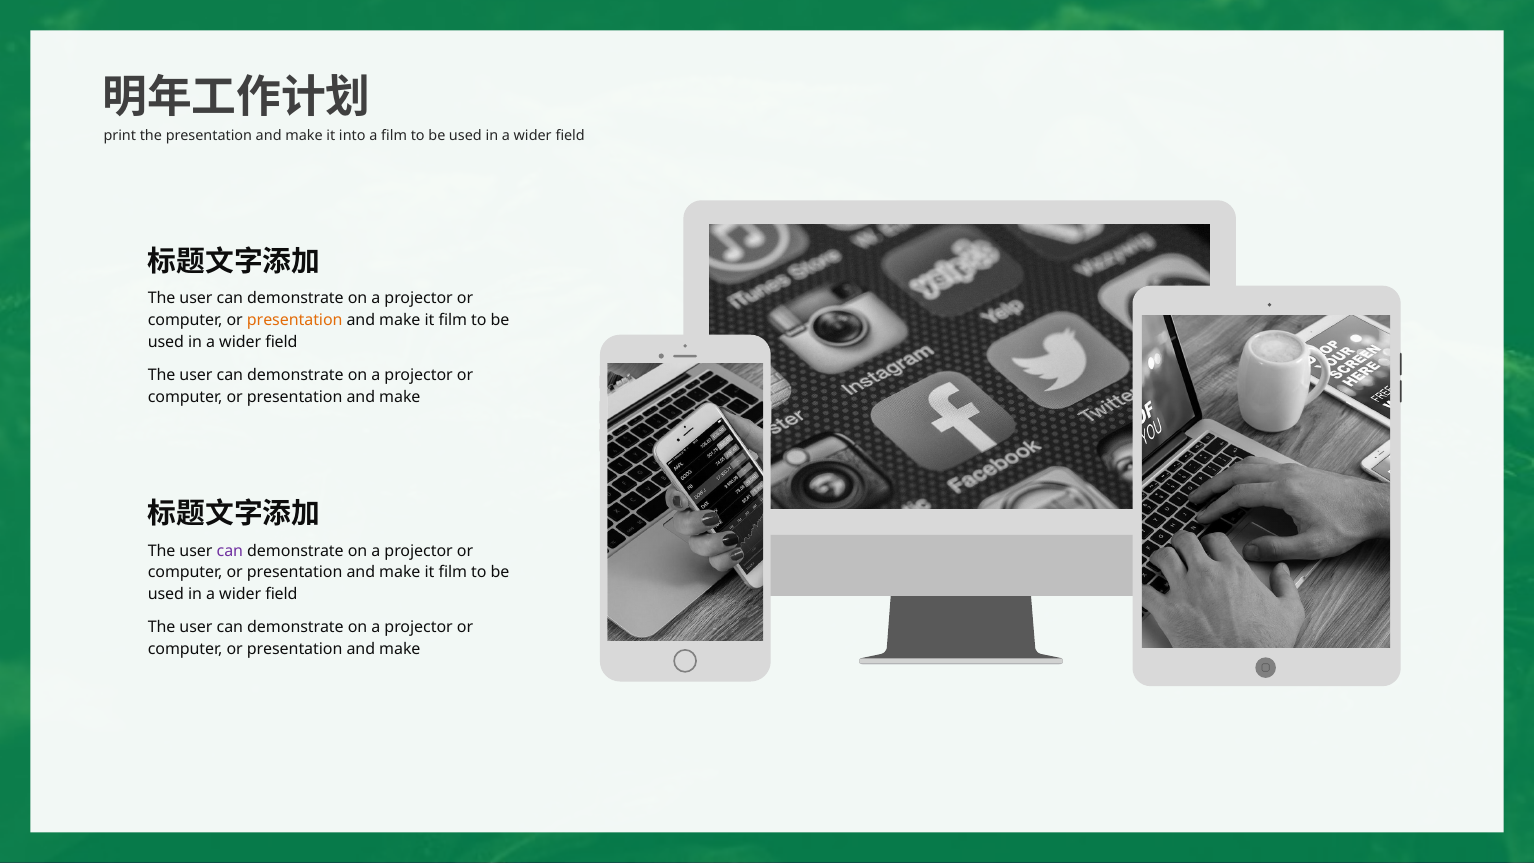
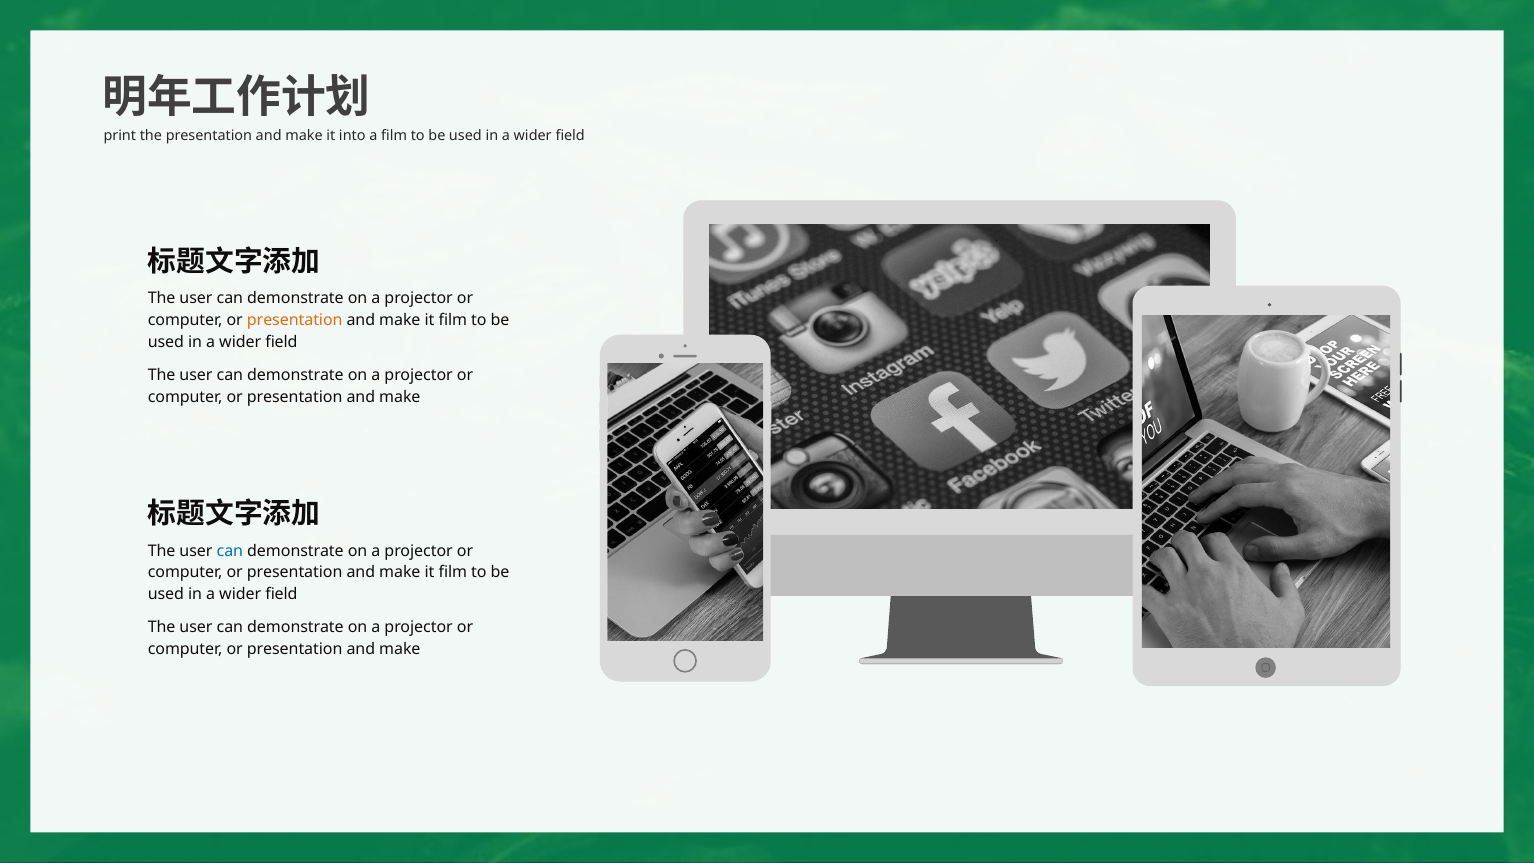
can at (230, 551) colour: purple -> blue
